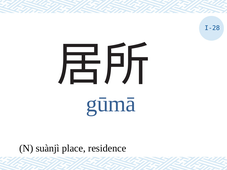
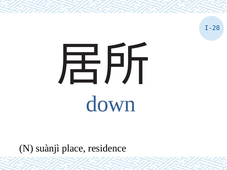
gūmā: gūmā -> down
